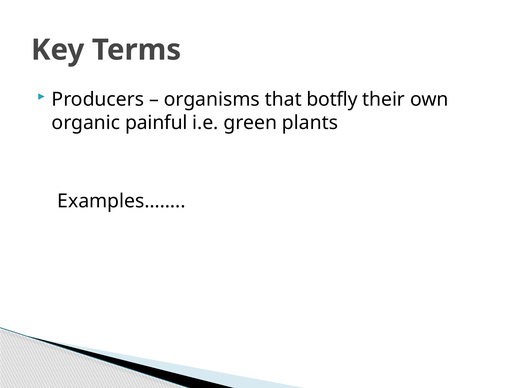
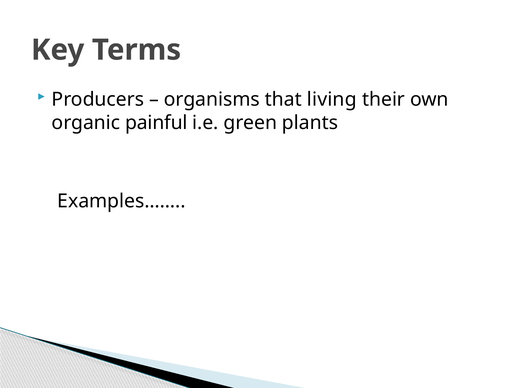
botfly: botfly -> living
